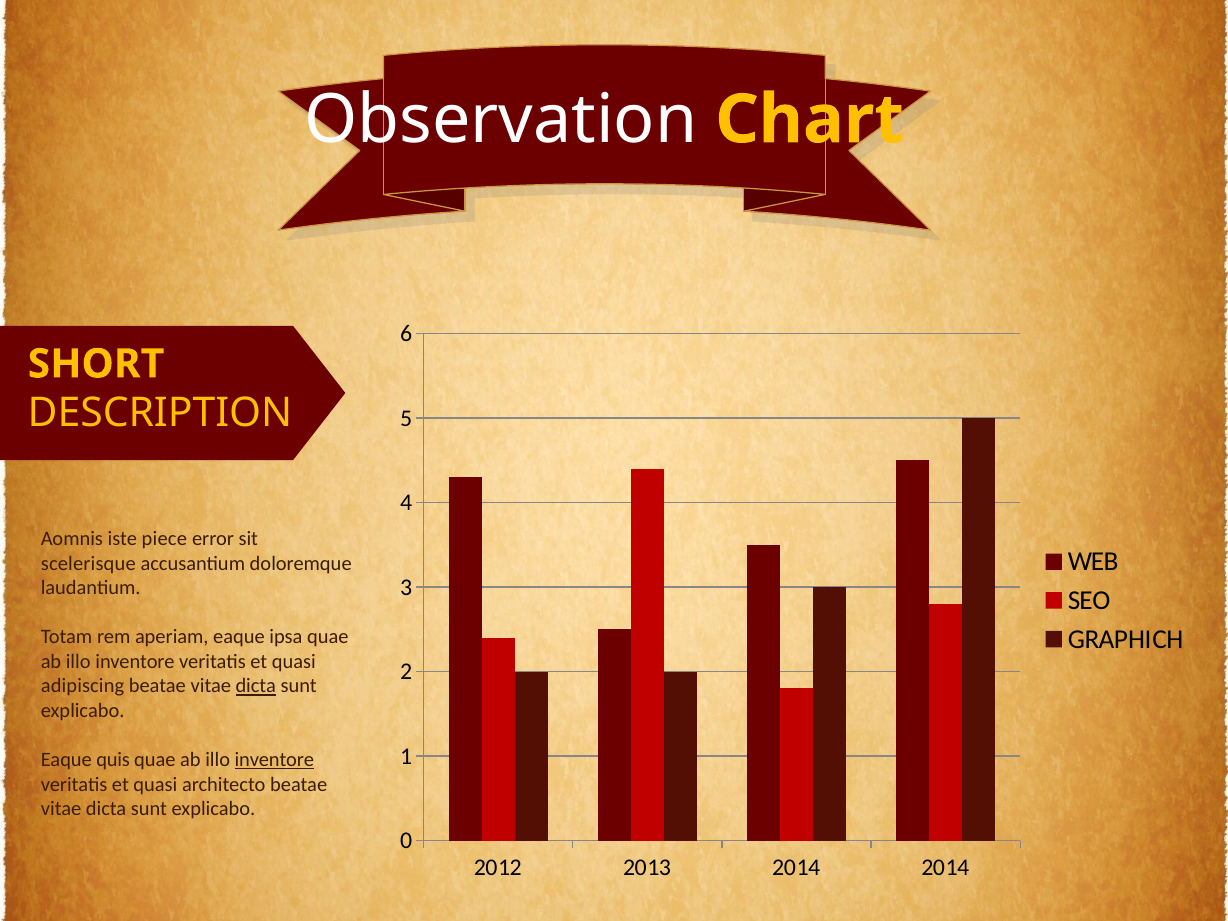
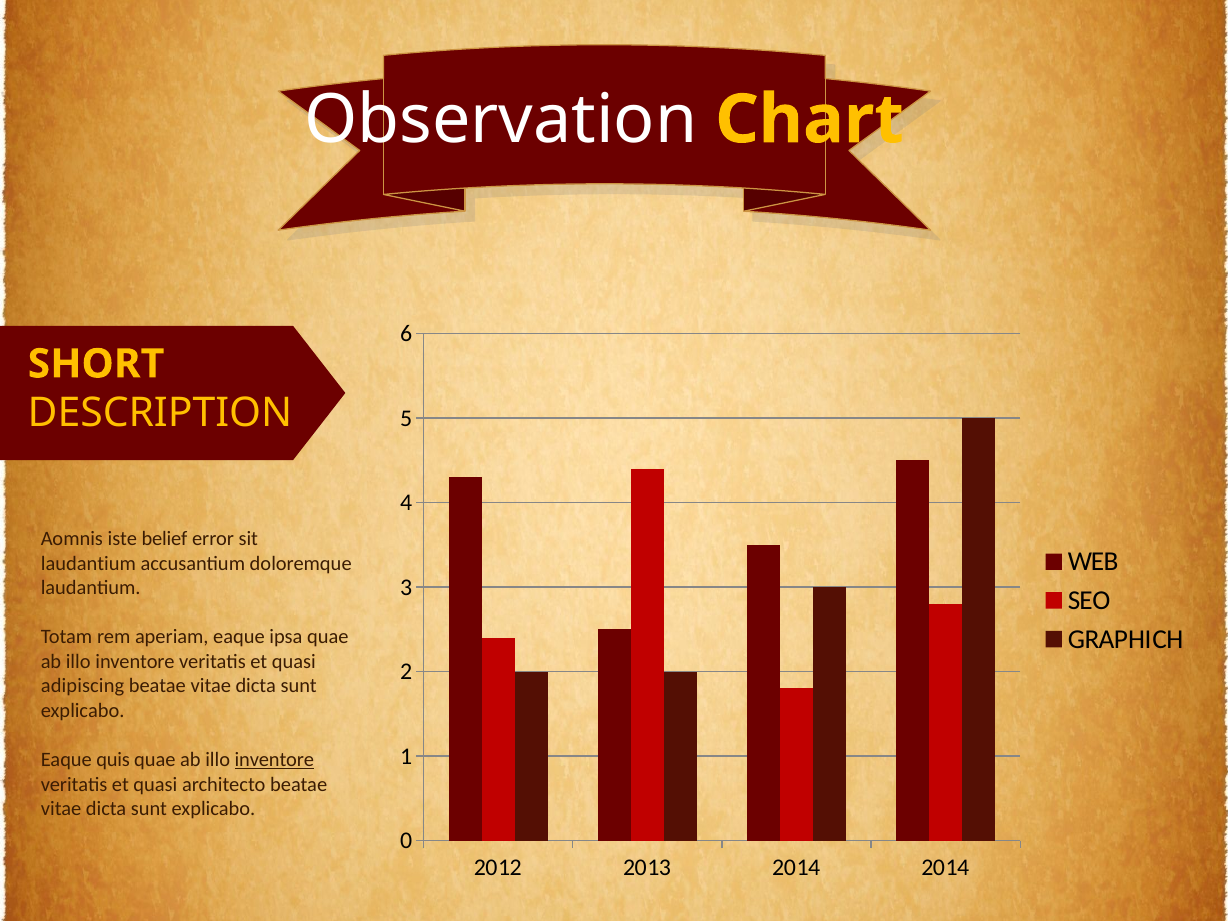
piece: piece -> belief
scelerisque at (88, 563): scelerisque -> laudantium
dicta at (256, 686) underline: present -> none
